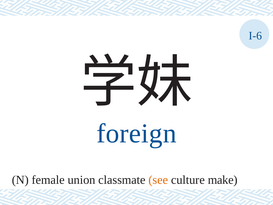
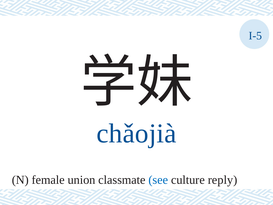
I-6: I-6 -> I-5
foreign: foreign -> chǎojià
see colour: orange -> blue
make: make -> reply
